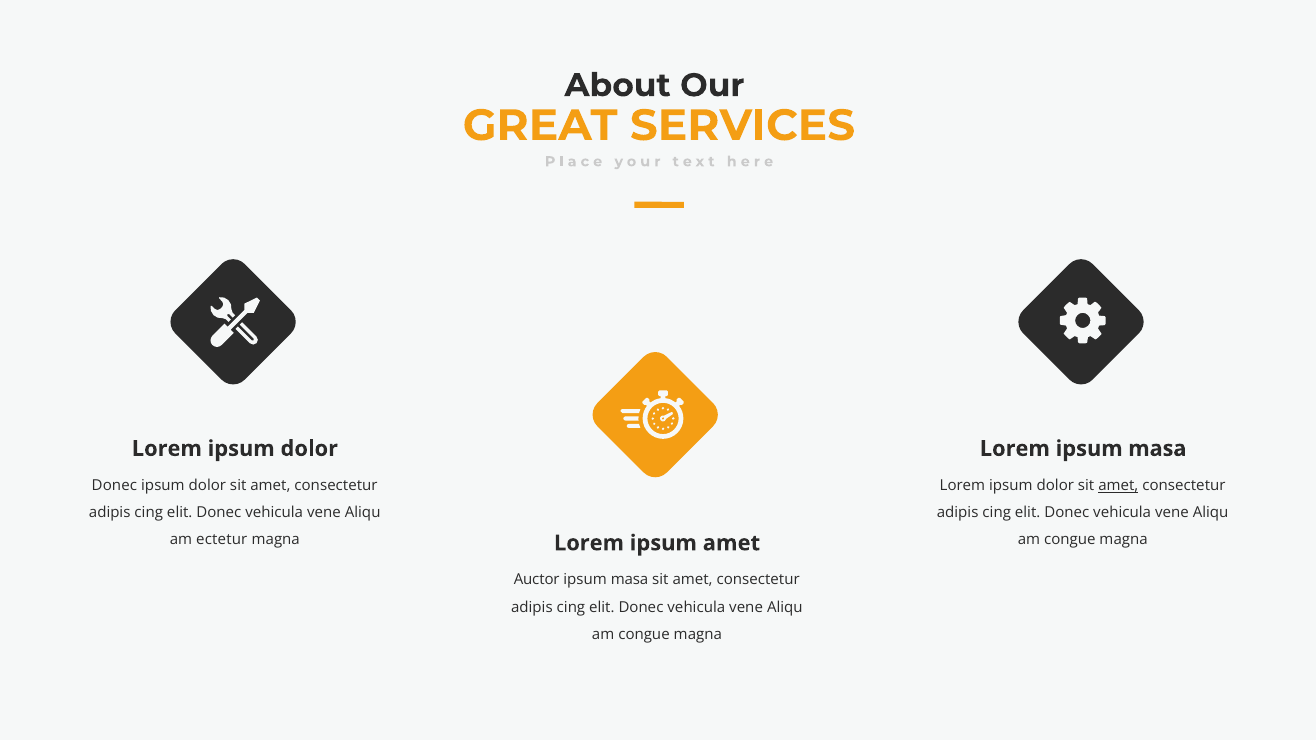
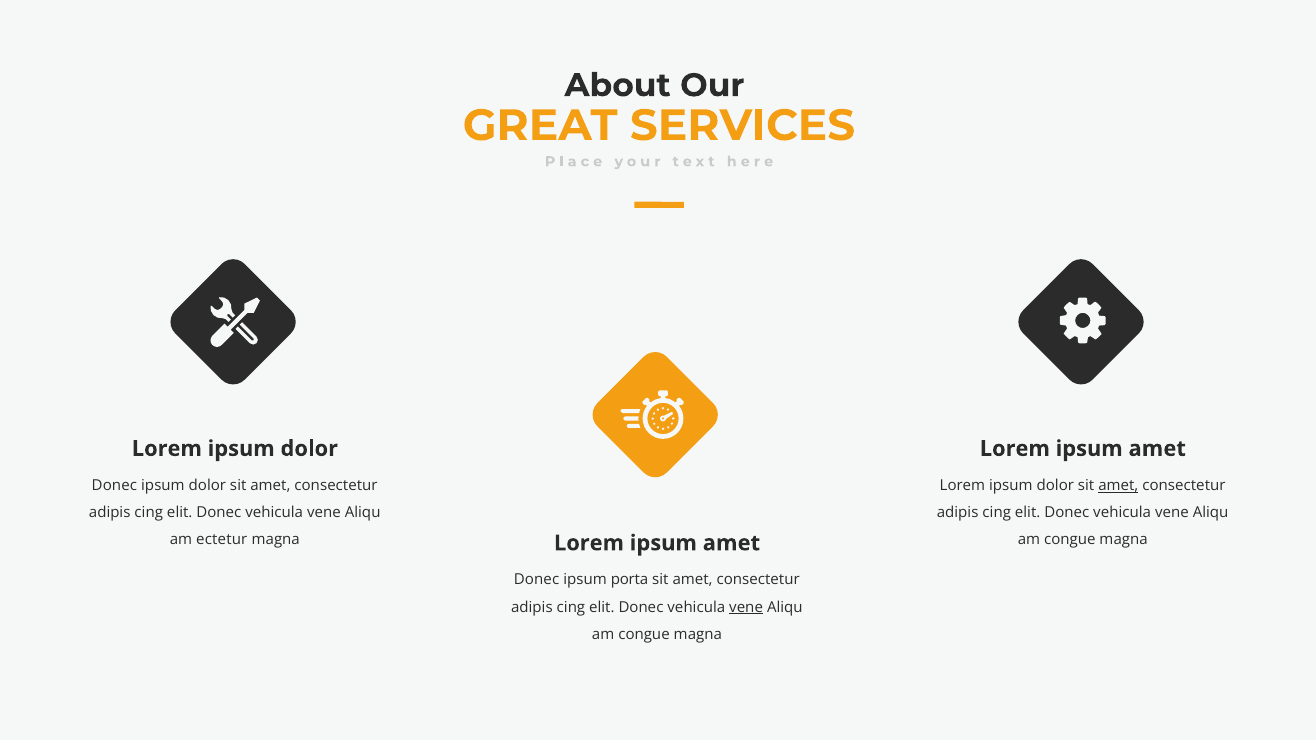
masa at (1157, 449): masa -> amet
Auctor at (537, 580): Auctor -> Donec
masa at (630, 580): masa -> porta
vene at (746, 607) underline: none -> present
